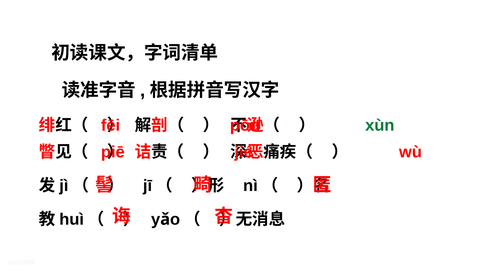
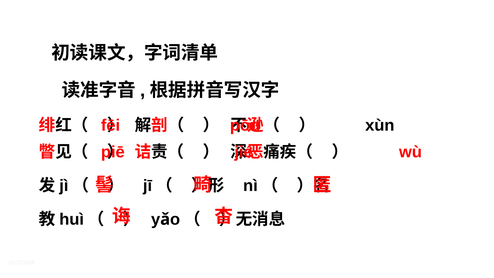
xùn colour: green -> black
